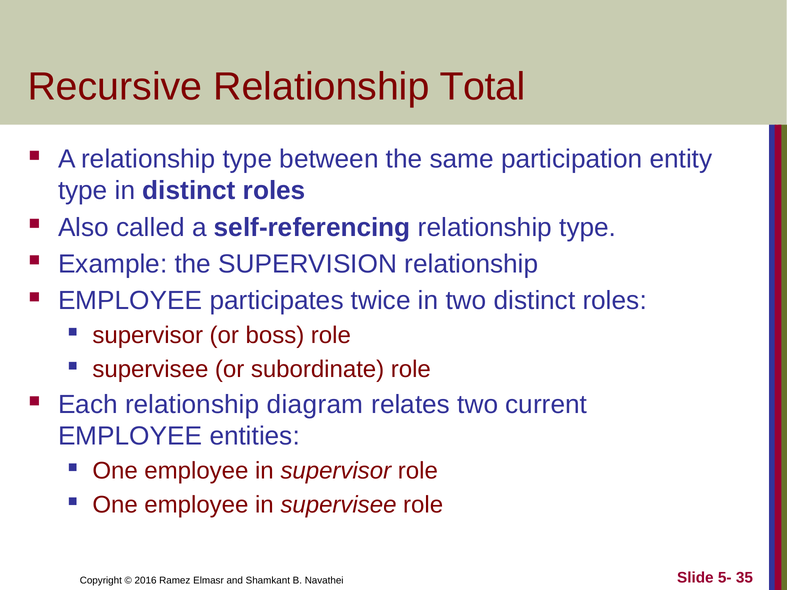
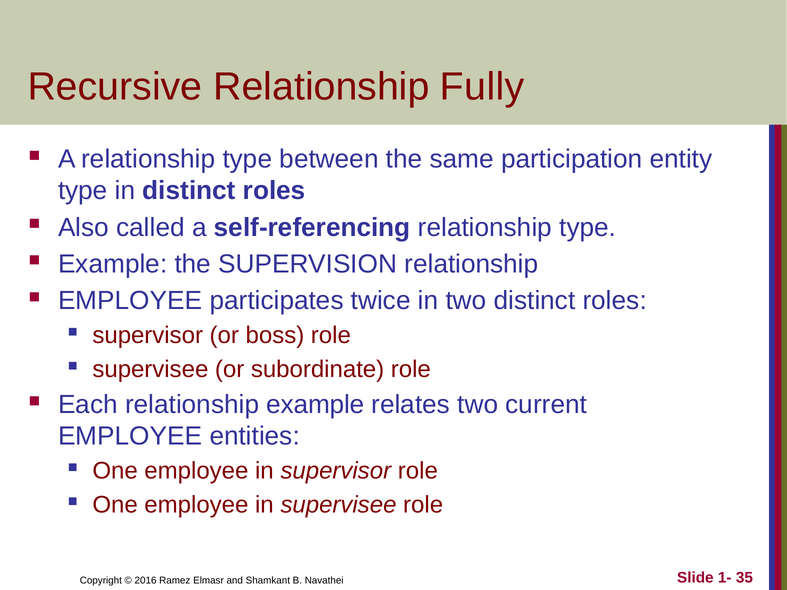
Total: Total -> Fully
relationship diagram: diagram -> example
5-: 5- -> 1-
